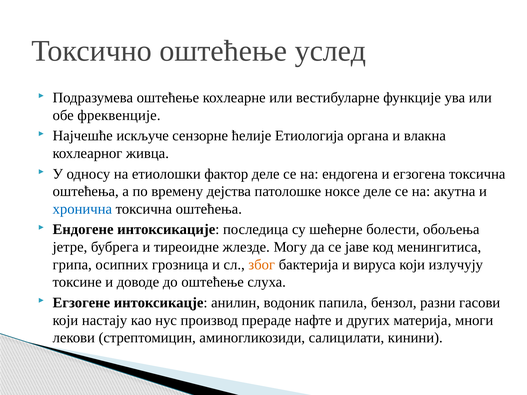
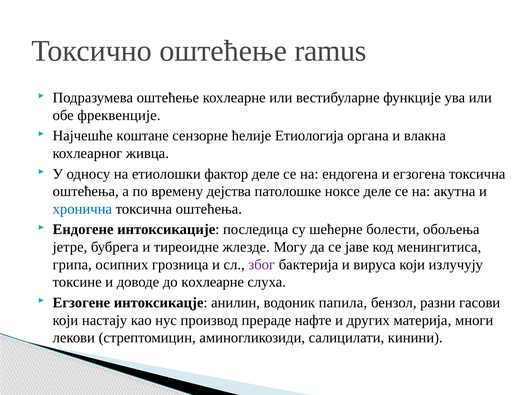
услед: услед -> ramus
искључе: искључе -> коштане
због colour: orange -> purple
до оштећење: оштећење -> кохлеарне
